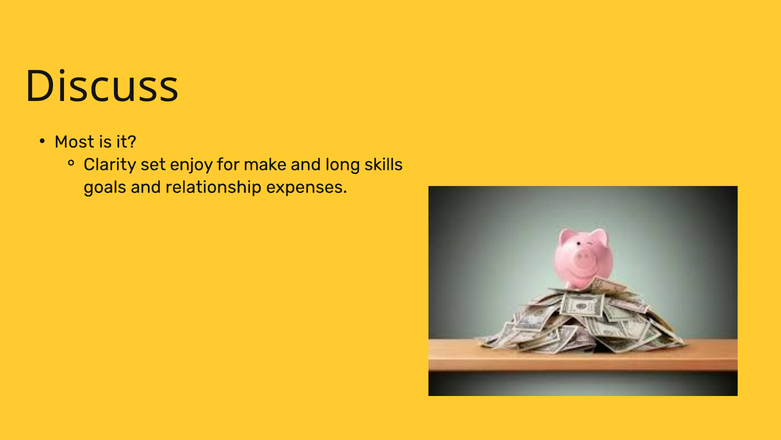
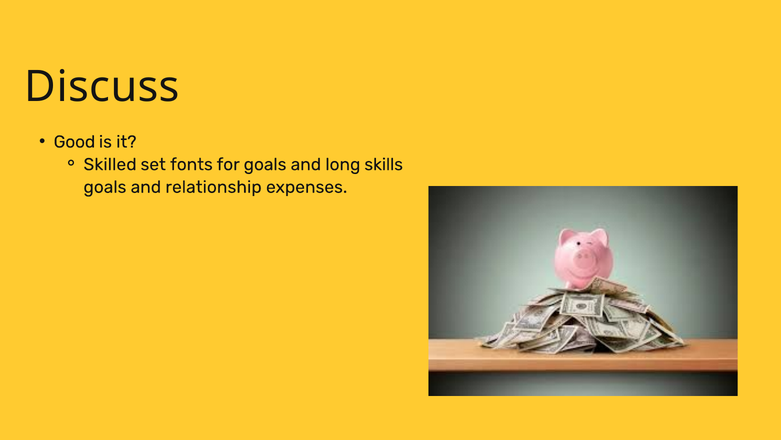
Most: Most -> Good
Clarity: Clarity -> Skilled
enjoy: enjoy -> fonts
for make: make -> goals
